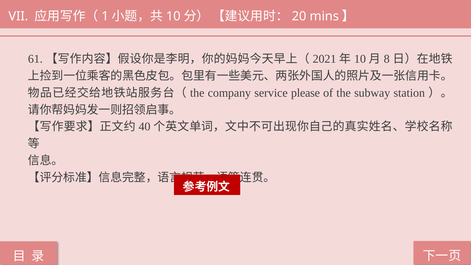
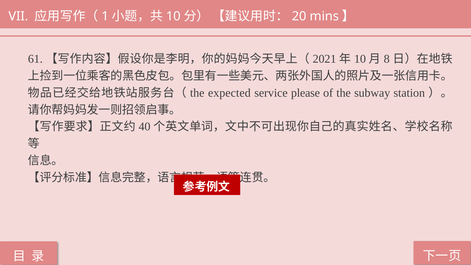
company: company -> expected
